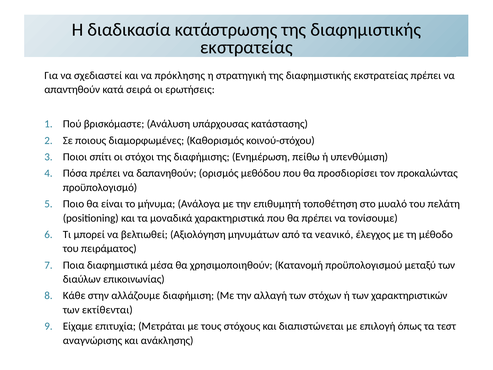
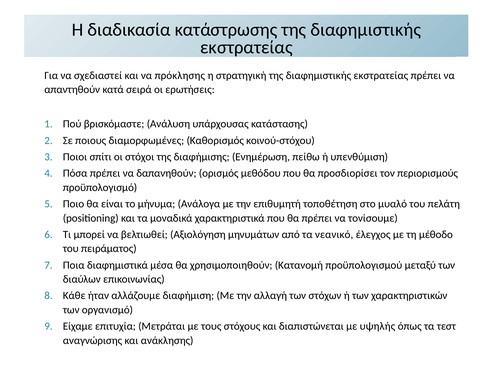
προκαλώντας: προκαλώντας -> περιορισμούς
στην: στην -> ήταν
εκτίθενται: εκτίθενται -> οργανισμό
επιλογή: επιλογή -> υψηλής
